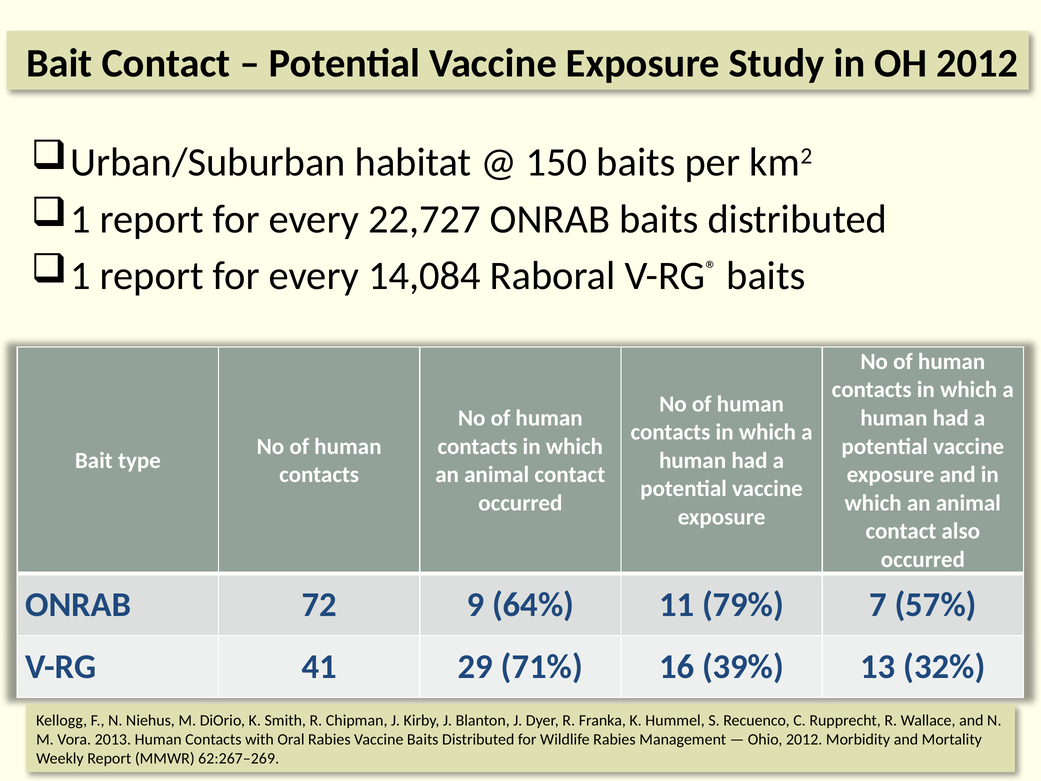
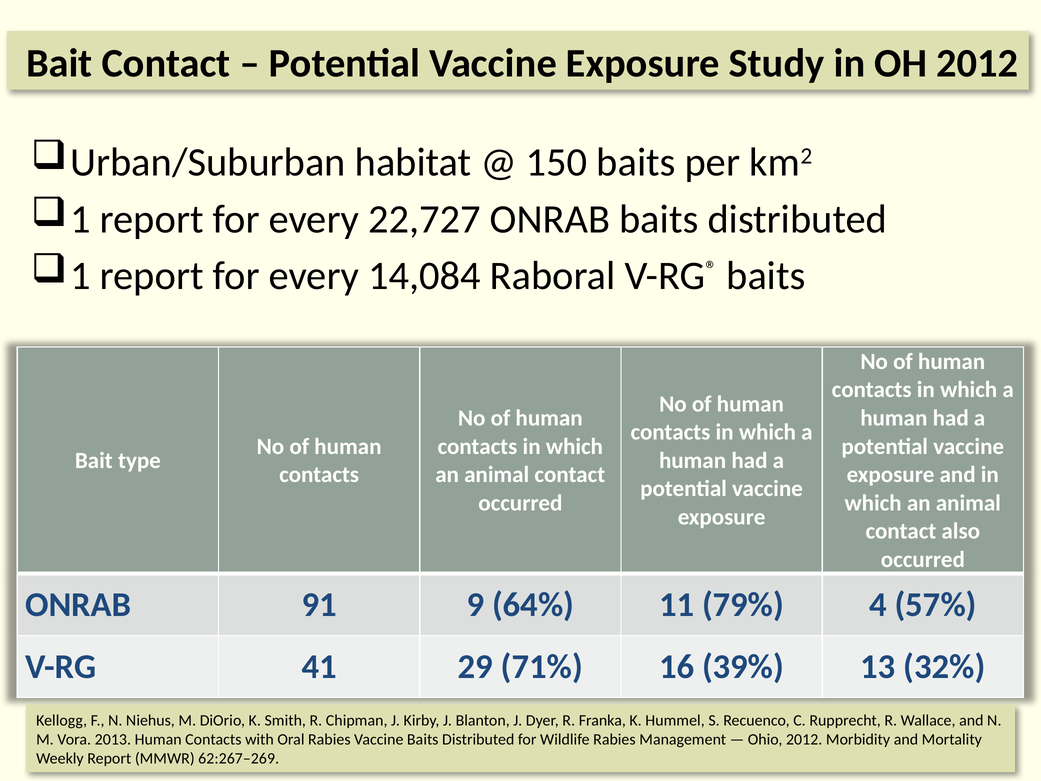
72: 72 -> 91
7: 7 -> 4
